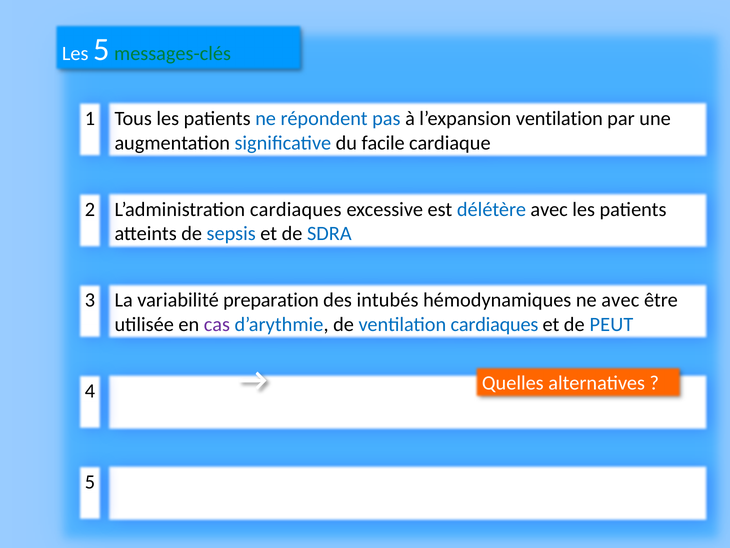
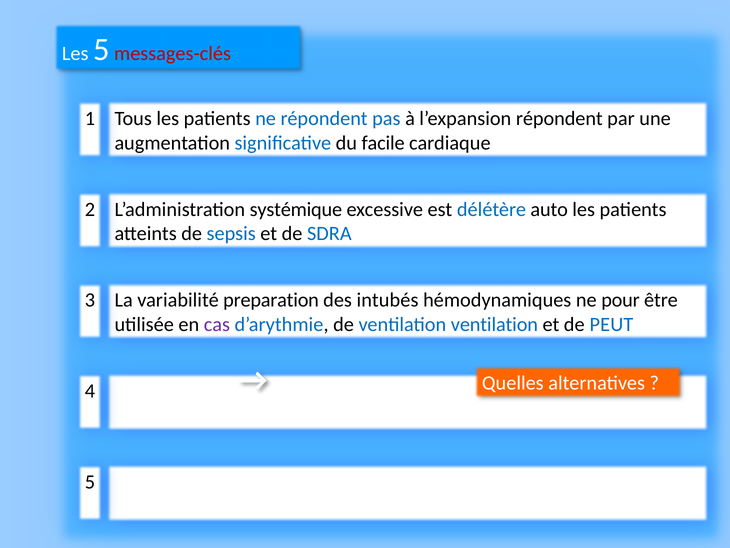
messages-clés colour: green -> red
l’expansion ventilation: ventilation -> répondent
L’administration cardiaques: cardiaques -> systémique
délétère avec: avec -> auto
ne avec: avec -> pour
ventilation cardiaques: cardiaques -> ventilation
